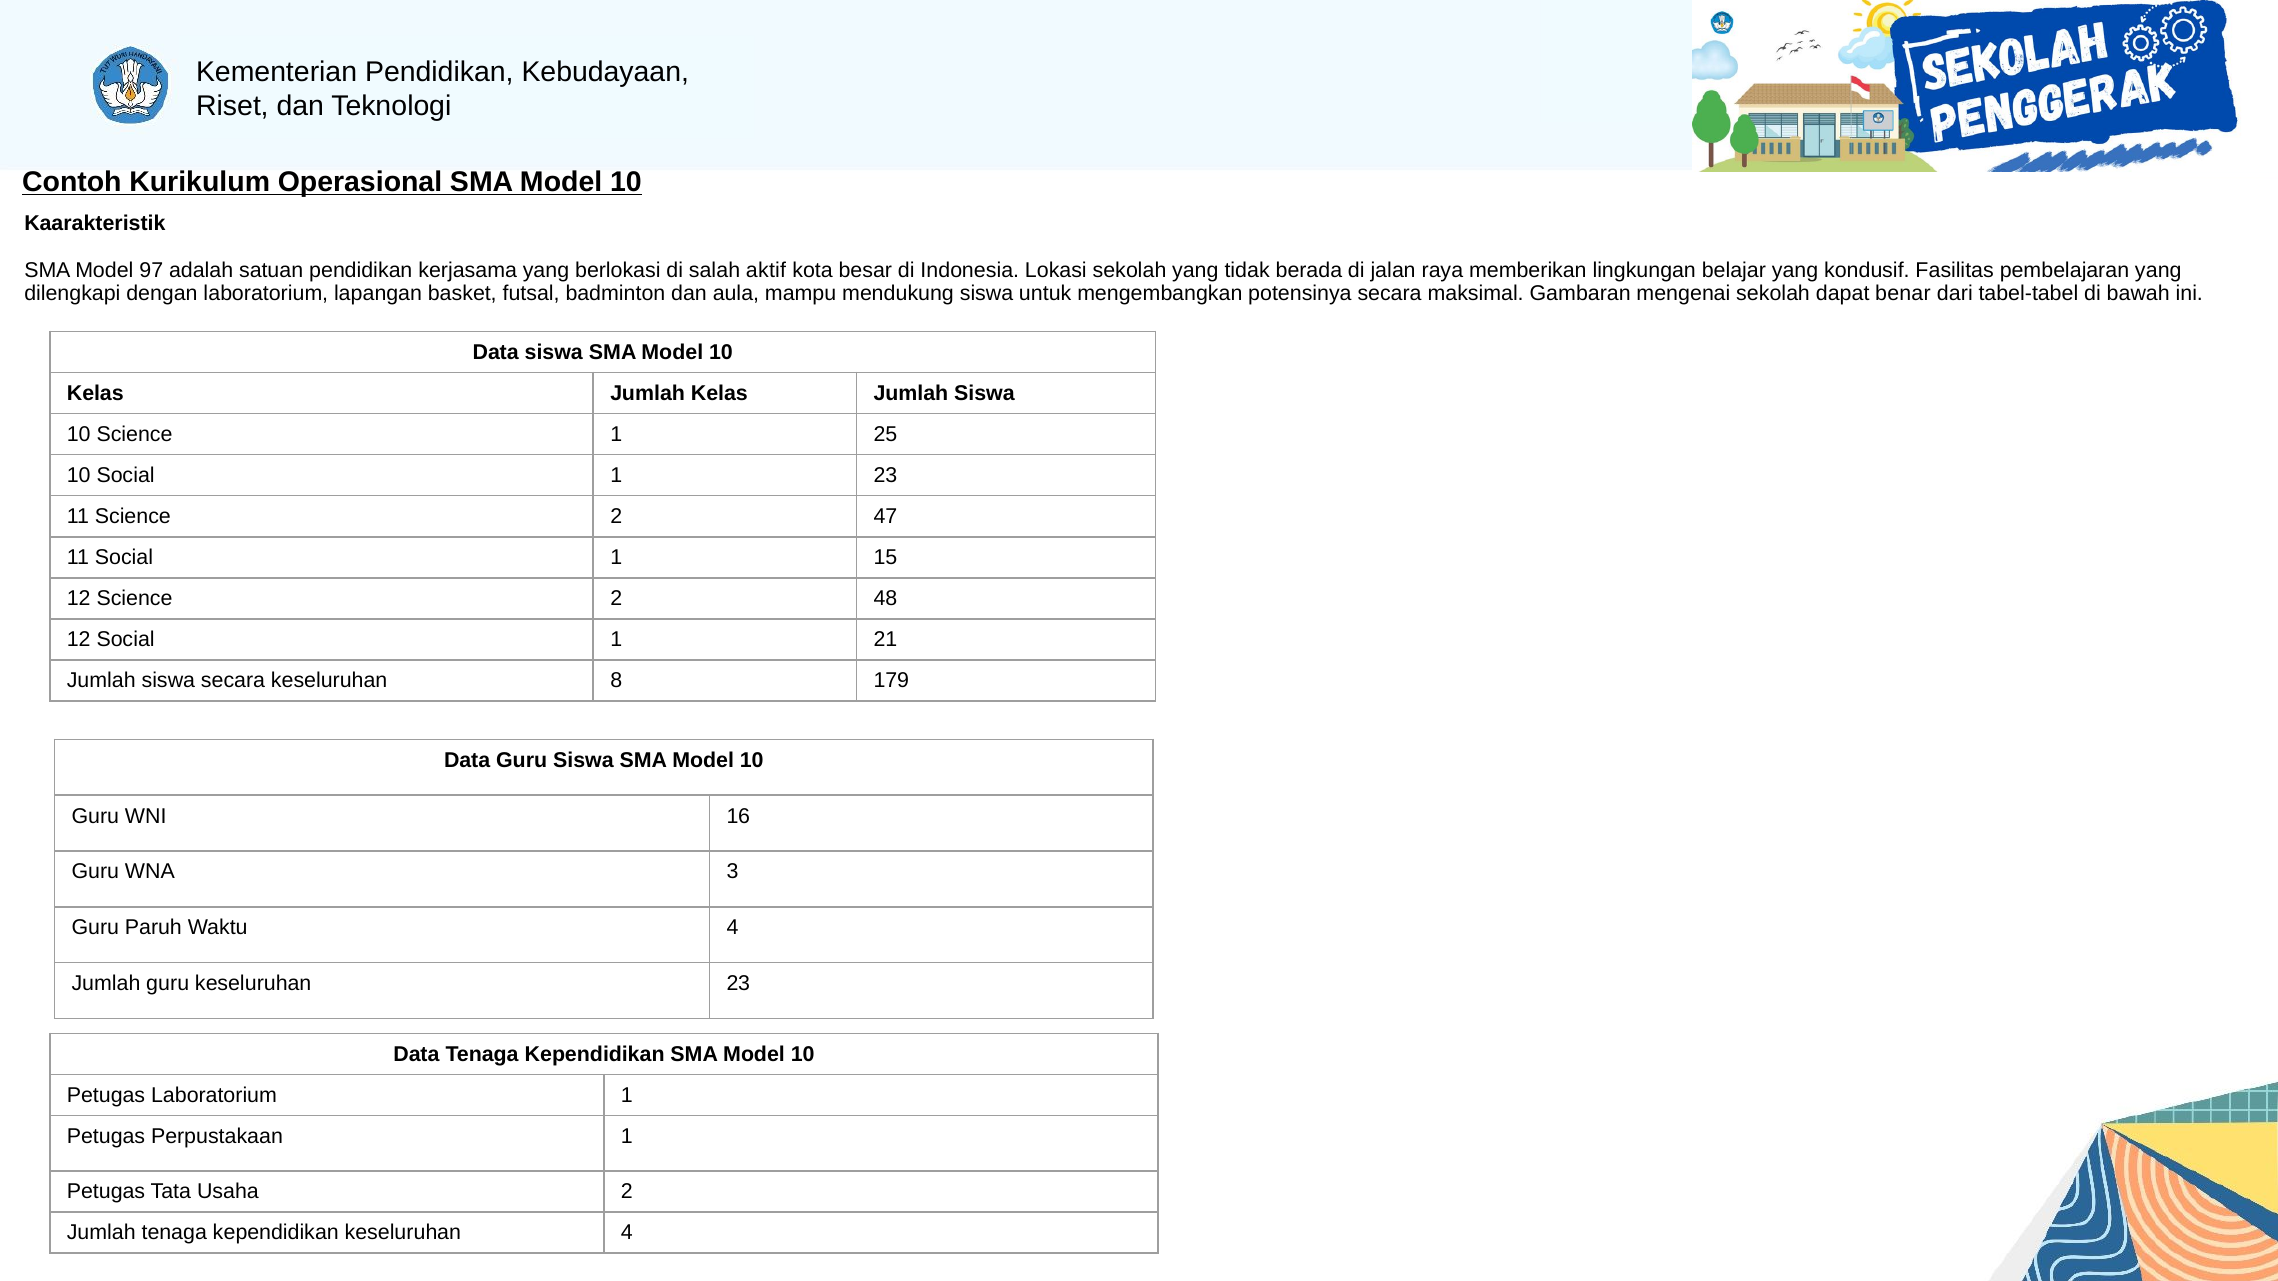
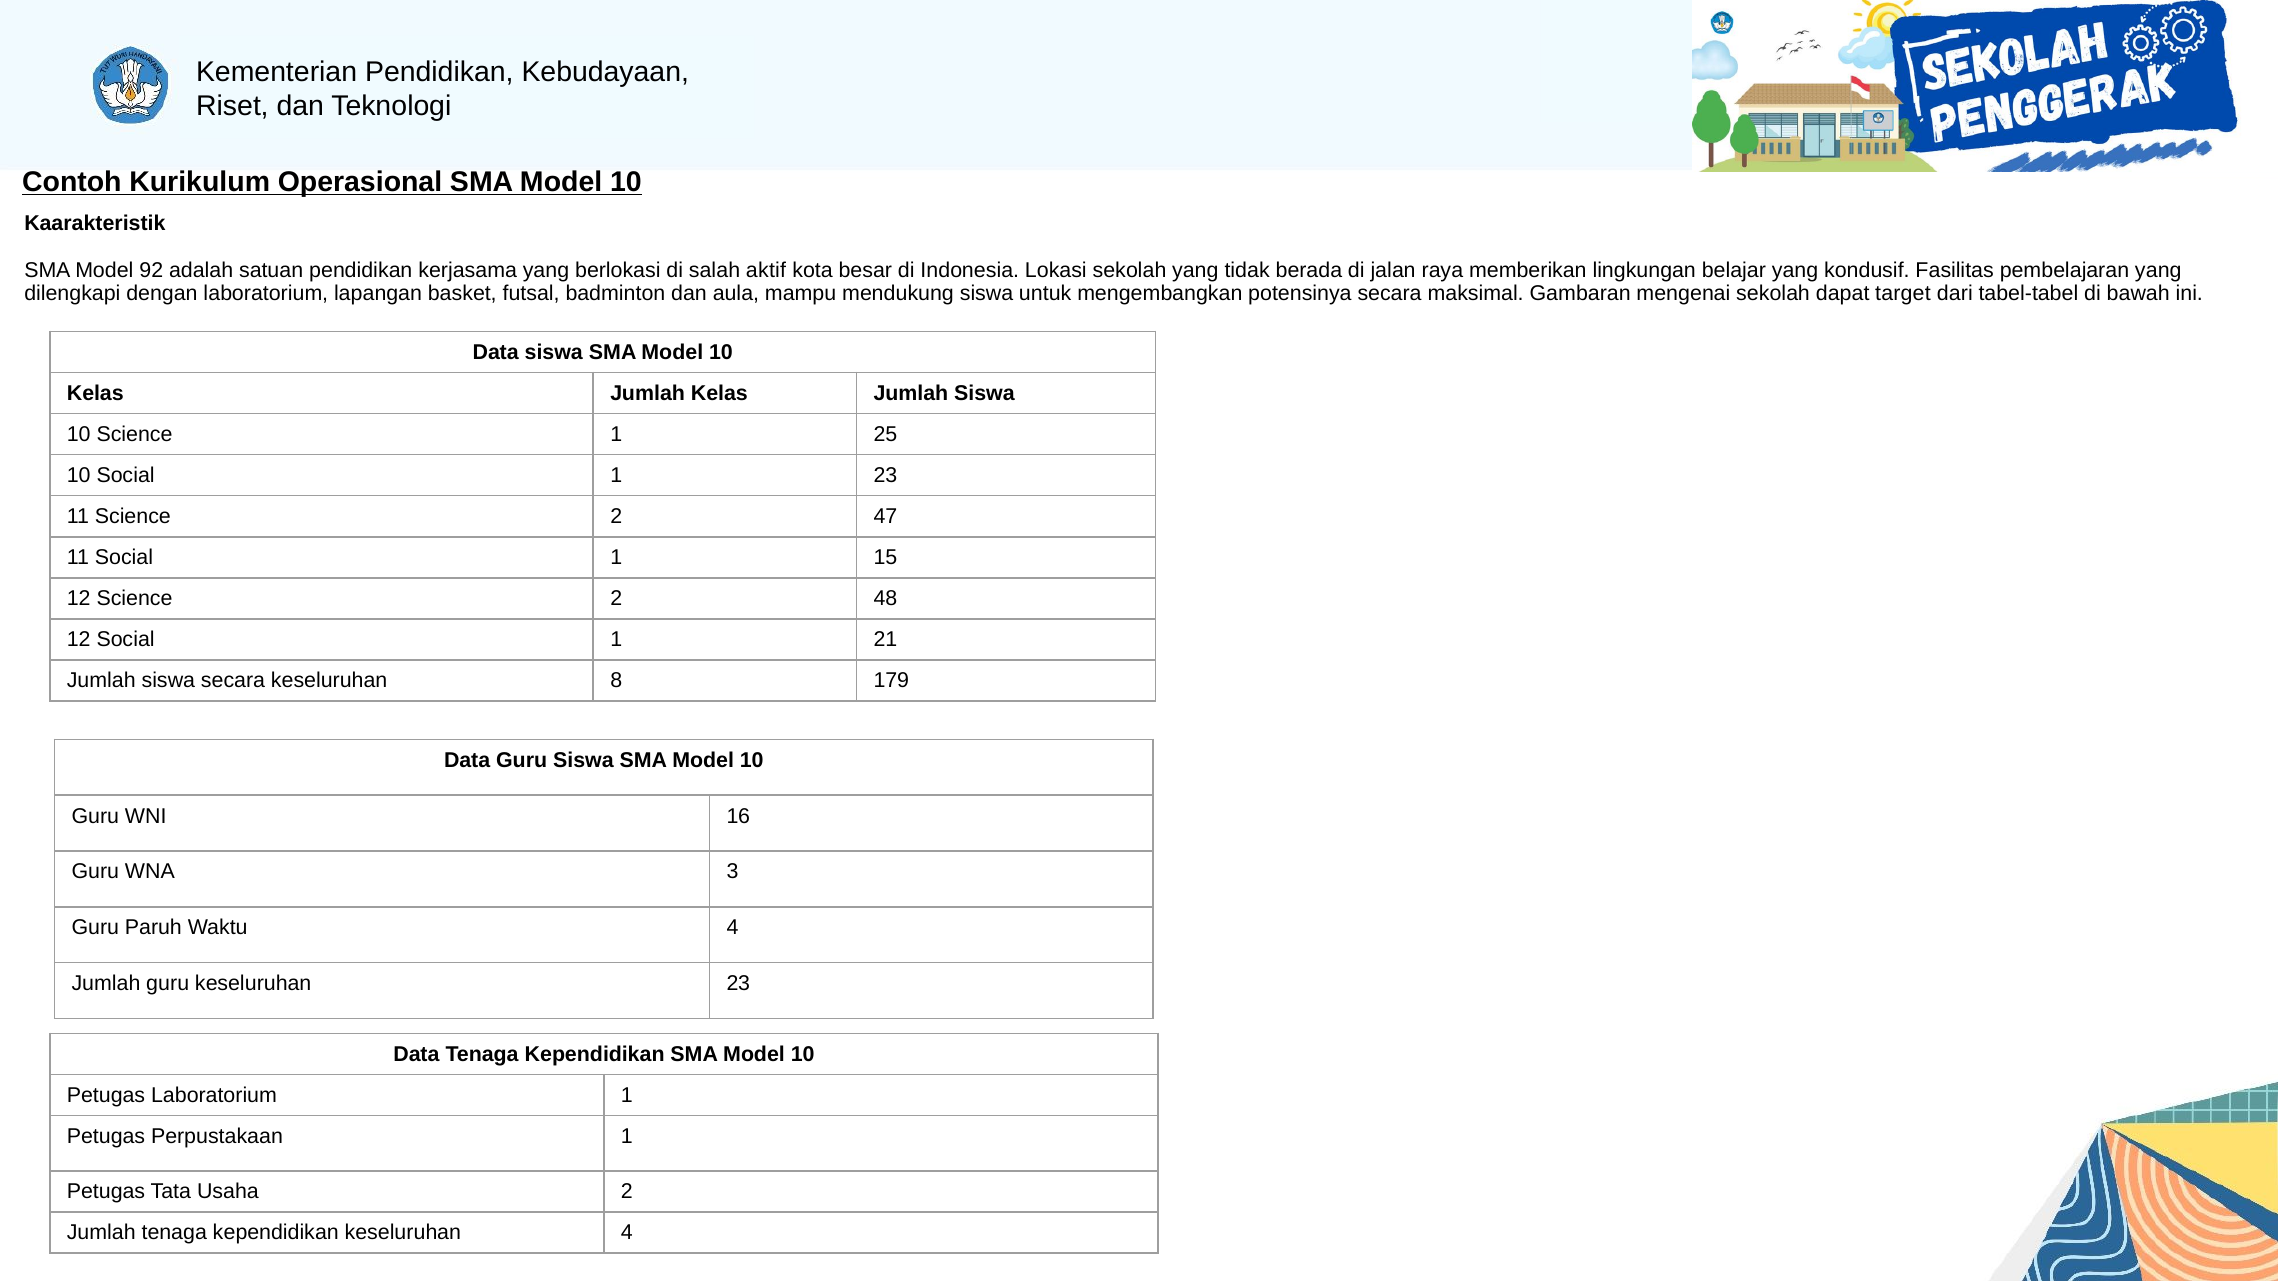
97: 97 -> 92
benar: benar -> target
